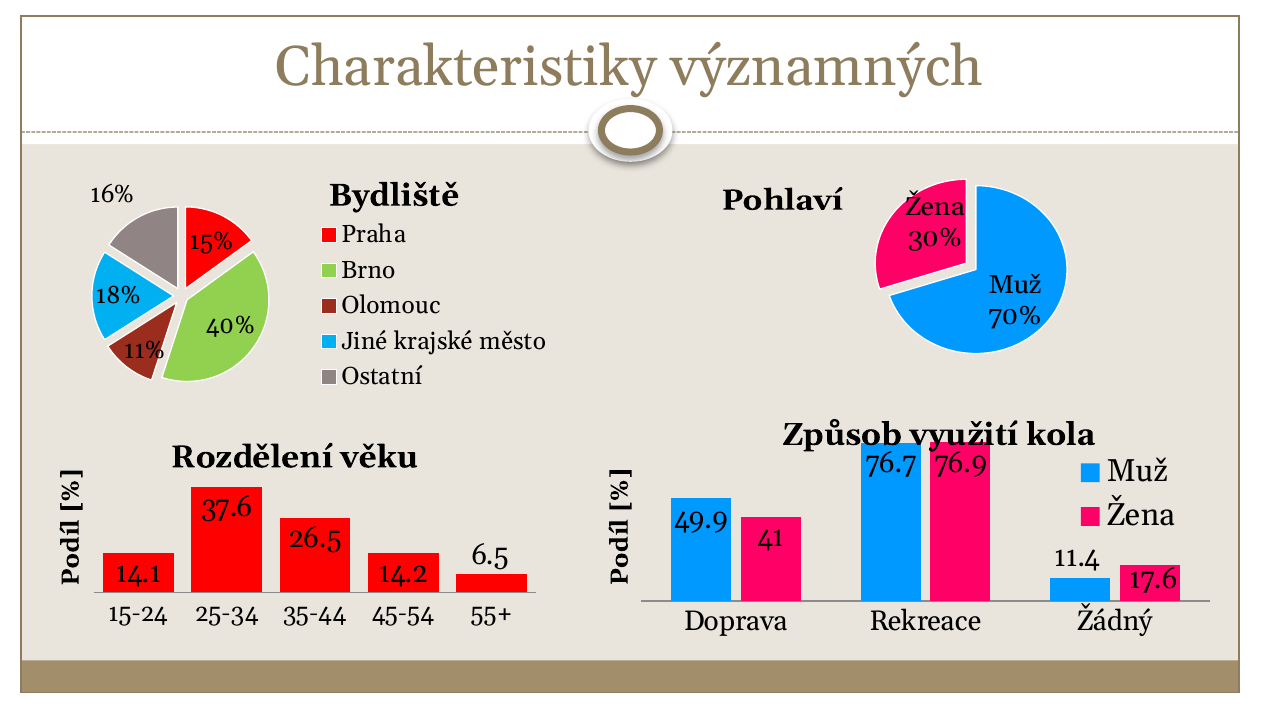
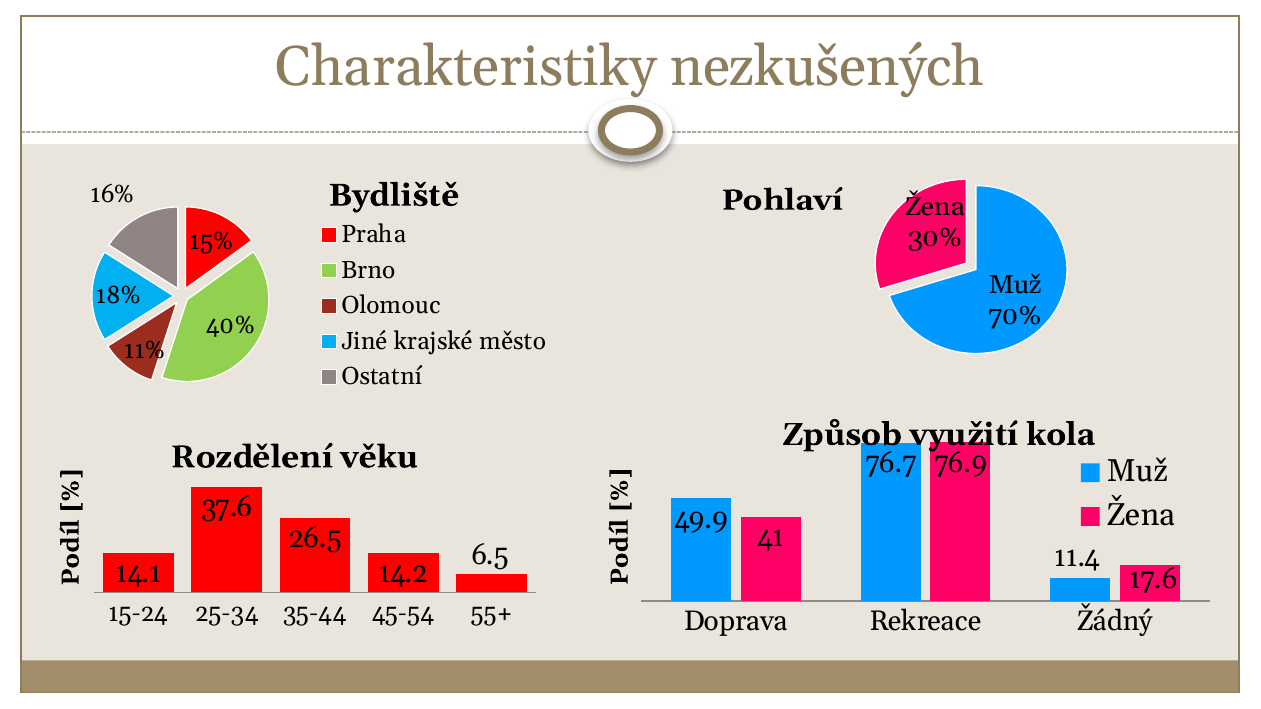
významných: významných -> nezkušených
